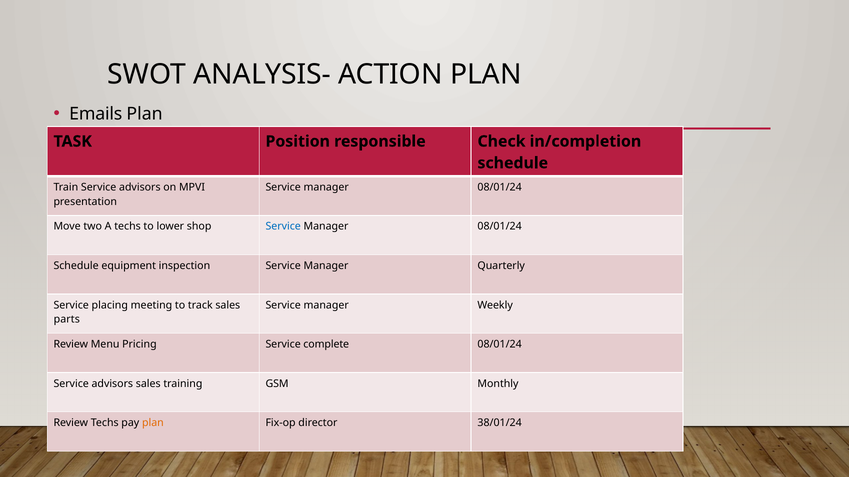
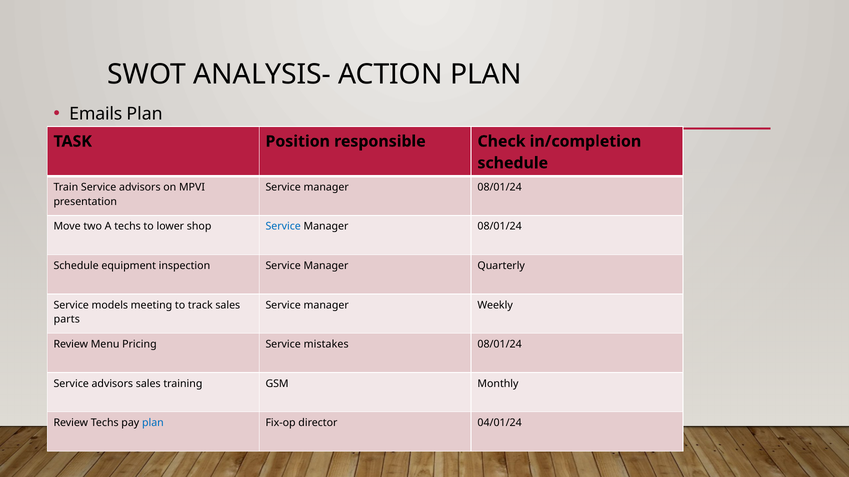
placing: placing -> models
complete: complete -> mistakes
plan at (153, 423) colour: orange -> blue
38/01/24: 38/01/24 -> 04/01/24
